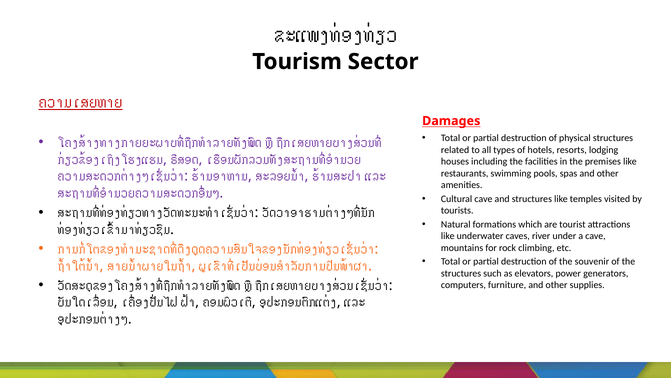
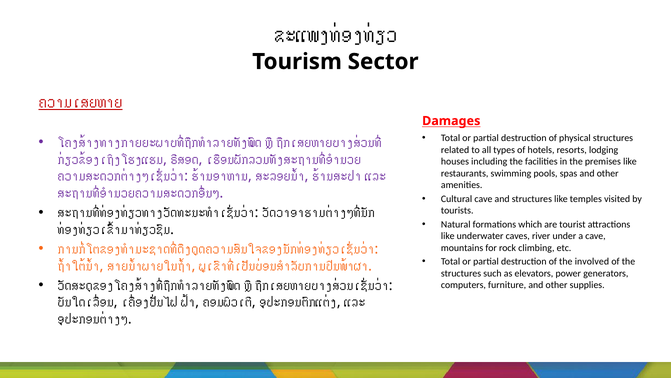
souvenir: souvenir -> involved
